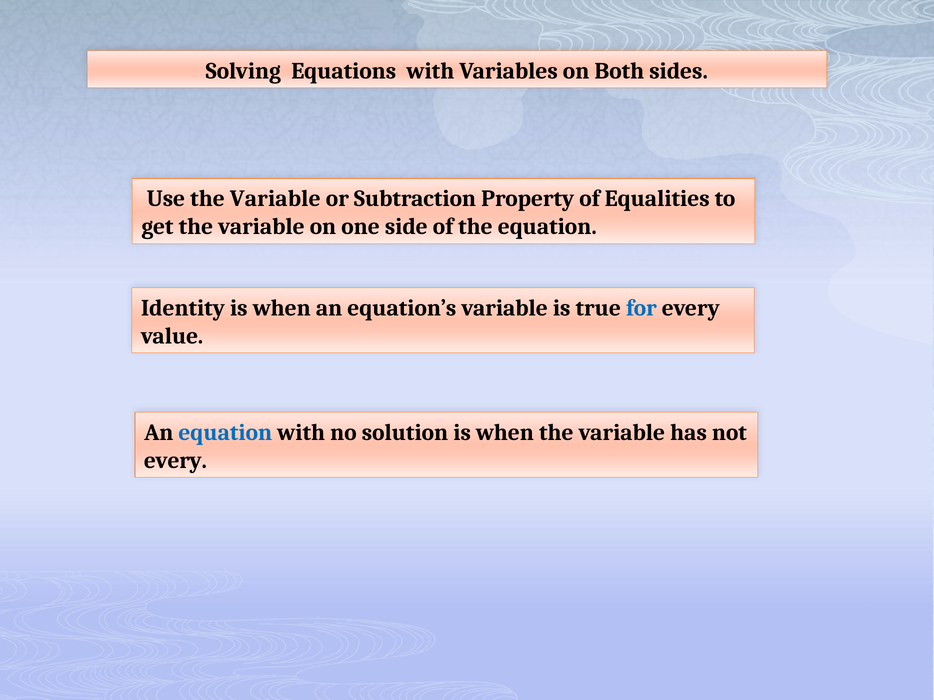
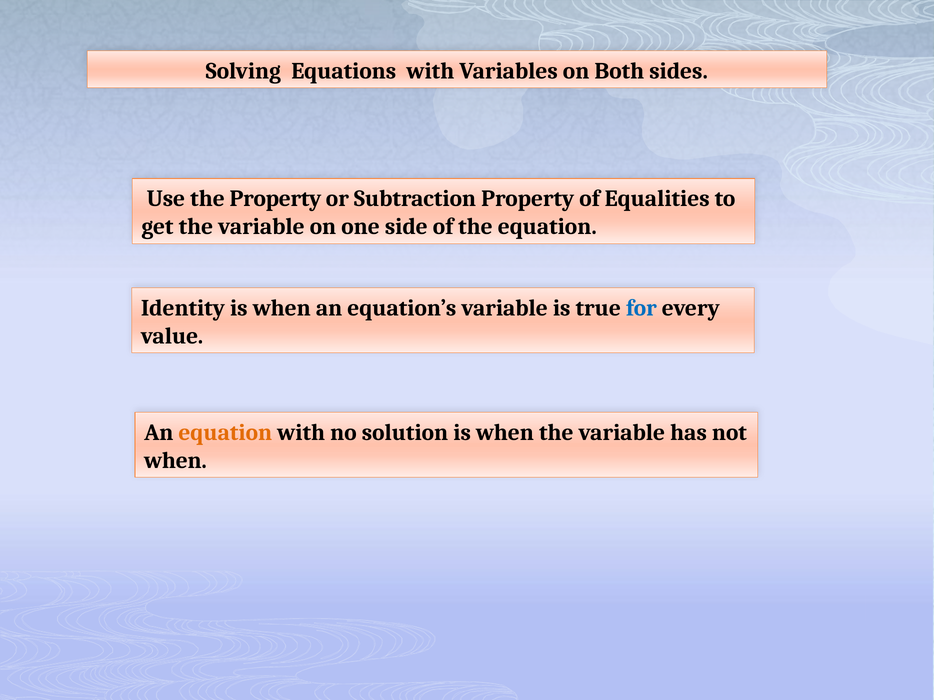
Use the Variable: Variable -> Property
equation at (225, 433) colour: blue -> orange
every at (175, 461): every -> when
